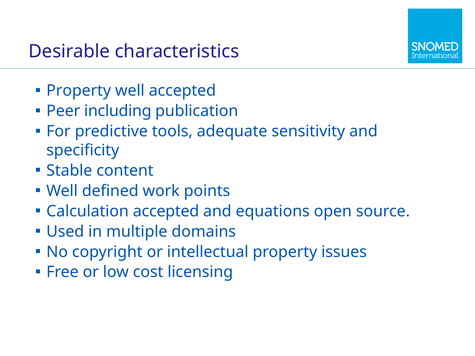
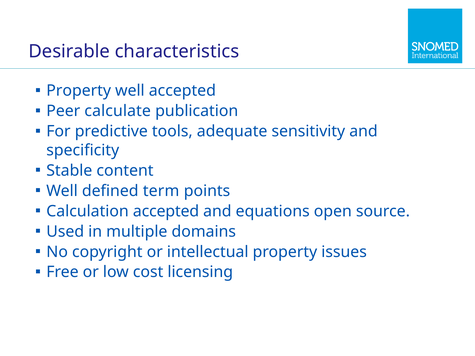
including: including -> calculate
work: work -> term
